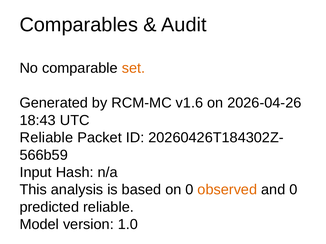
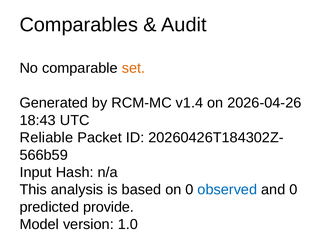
v1.6: v1.6 -> v1.4
observed colour: orange -> blue
predicted reliable: reliable -> provide
